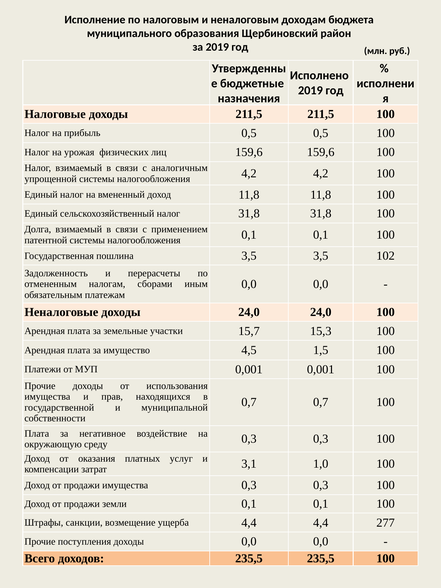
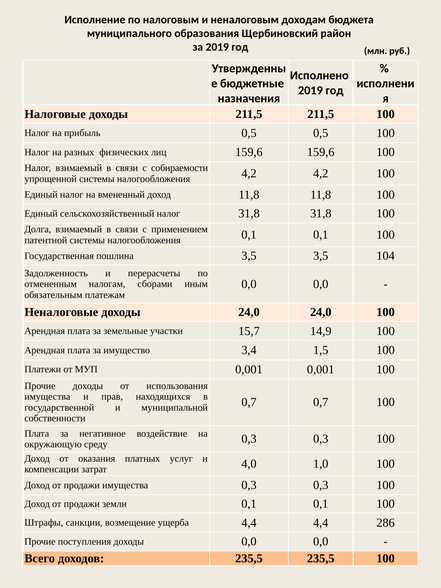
урожая: урожая -> разных
аналогичным: аналогичным -> собираемости
102: 102 -> 104
15,3: 15,3 -> 14,9
4,5: 4,5 -> 3,4
3,1: 3,1 -> 4,0
277: 277 -> 286
